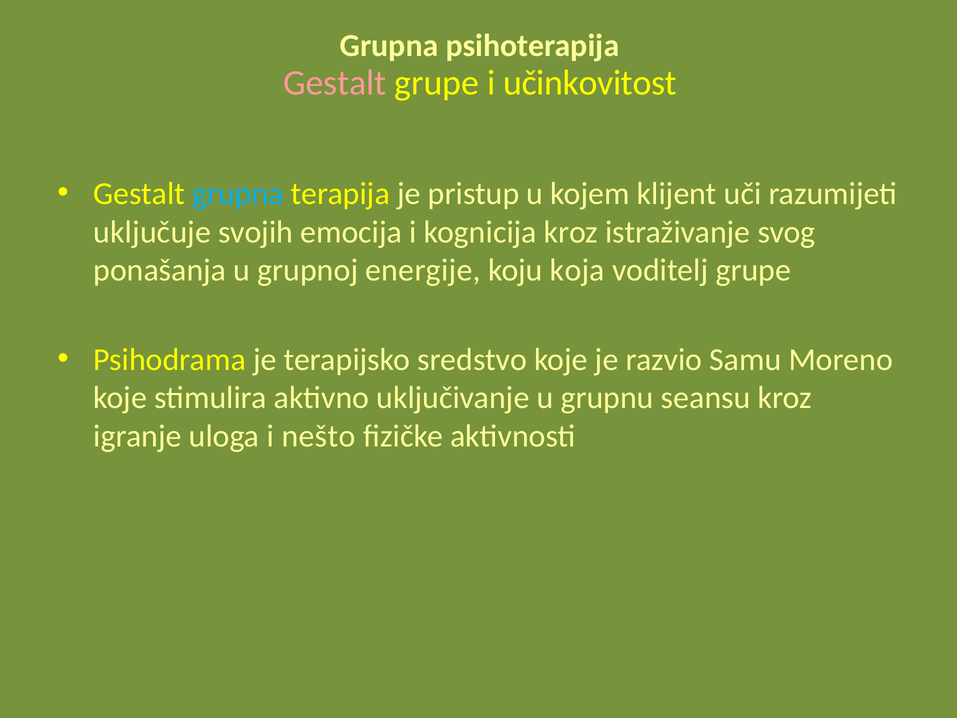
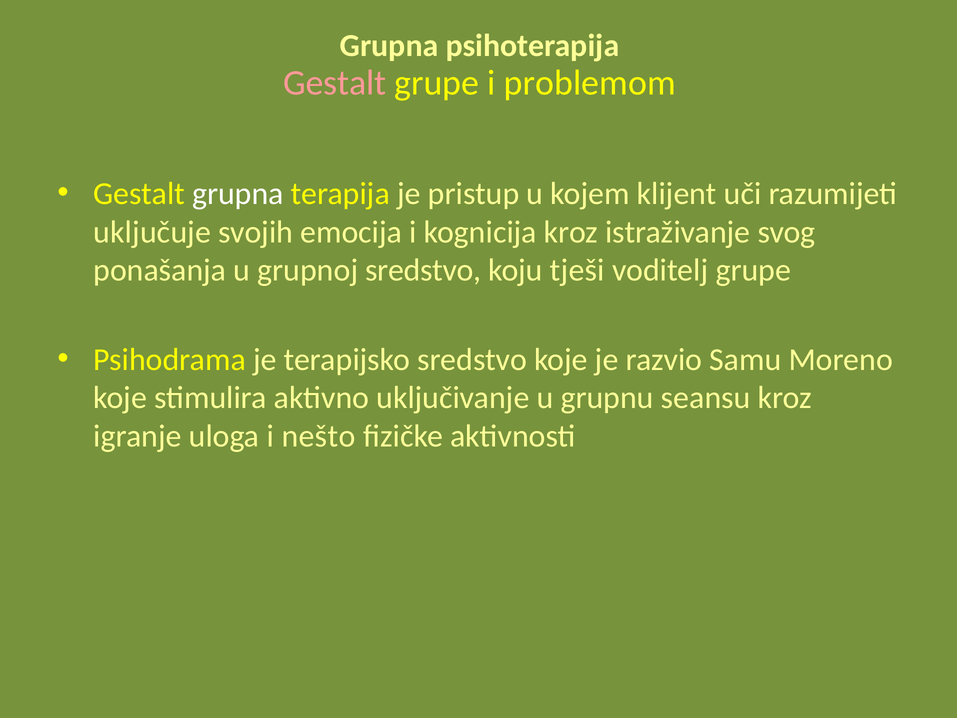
učinkovitost: učinkovitost -> problemom
grupna at (238, 194) colour: light blue -> white
grupnoj energije: energije -> sredstvo
koja: koja -> tješi
